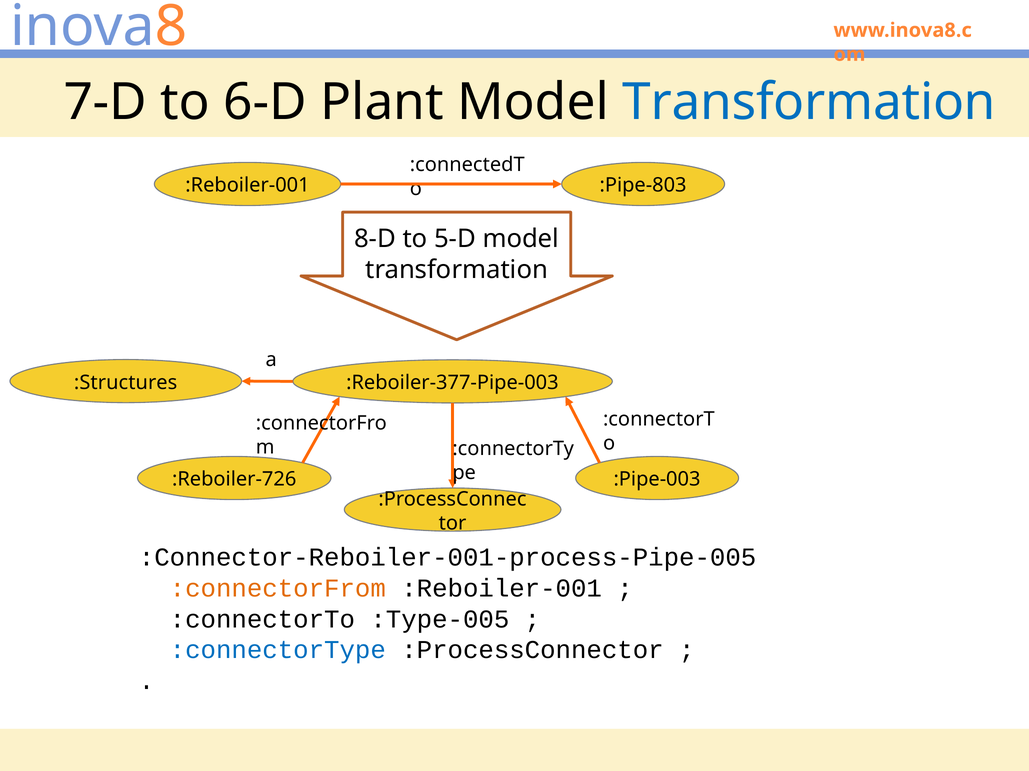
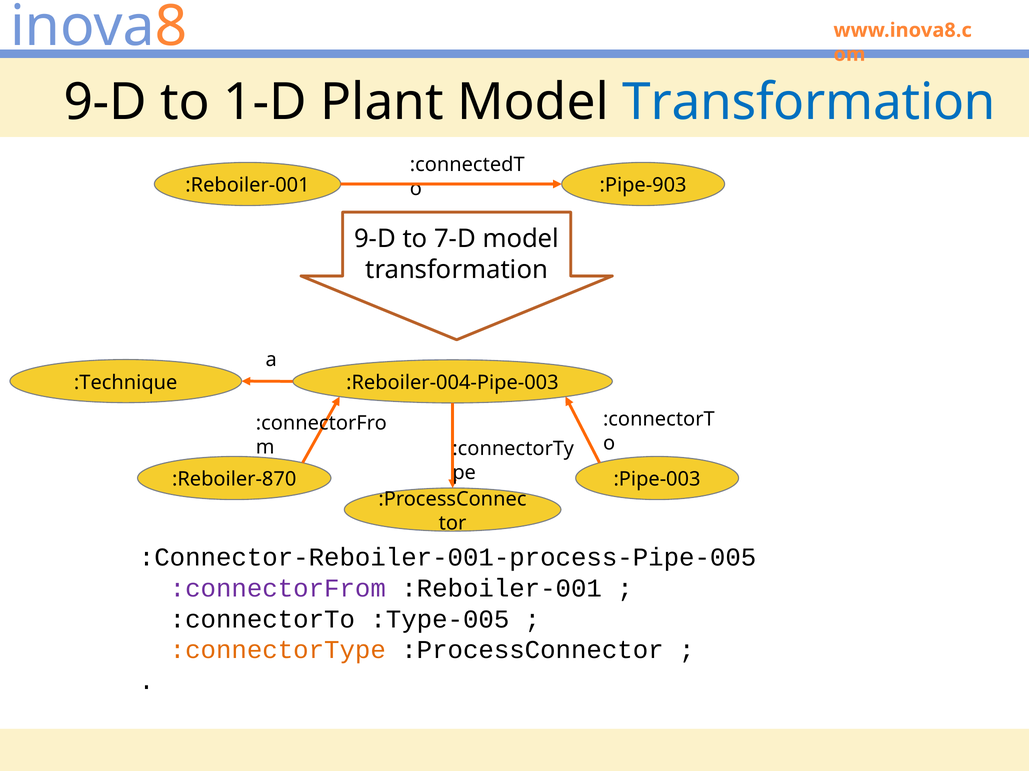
7-D at (105, 102): 7-D -> 9-D
6-D: 6-D -> 1-D
:Pipe-803: :Pipe-803 -> :Pipe-903
8-D at (375, 239): 8-D -> 9-D
5-D: 5-D -> 7-D
:Structures: :Structures -> :Technique
:Reboiler-377-Pipe-003: :Reboiler-377-Pipe-003 -> :Reboiler-004-Pipe-003
:Reboiler-726: :Reboiler-726 -> :Reboiler-870
:connectorFrom colour: orange -> purple
:connectorType colour: blue -> orange
